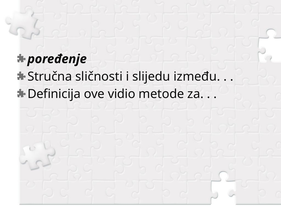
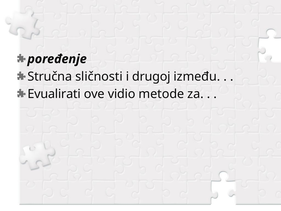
slijedu: slijedu -> drugoj
Definicija: Definicija -> Evualirati
